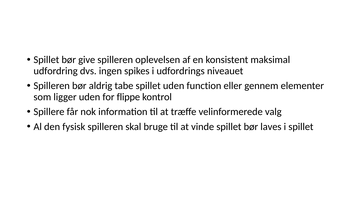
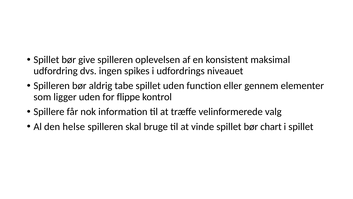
fysisk: fysisk -> helse
laves: laves -> chart
